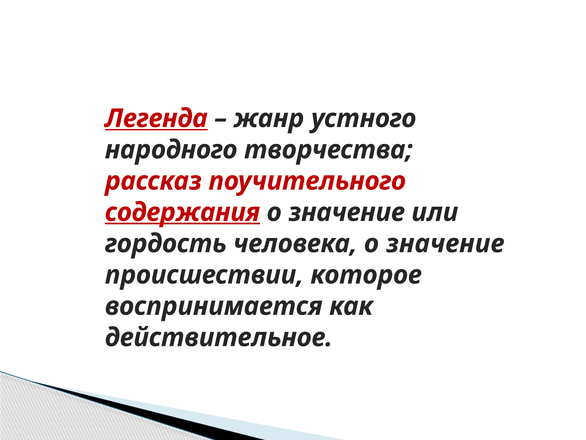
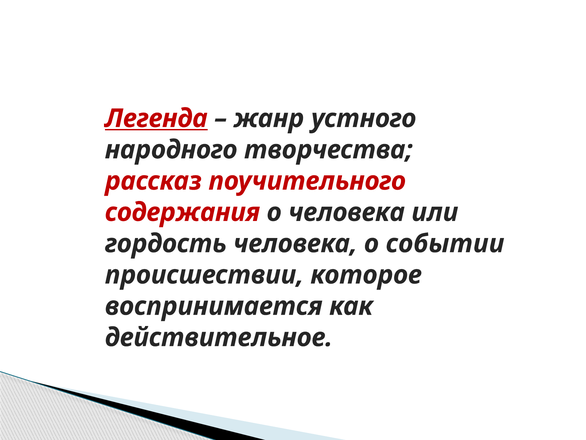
содержания underline: present -> none
значение at (347, 212): значение -> человека
человека о значение: значение -> событии
